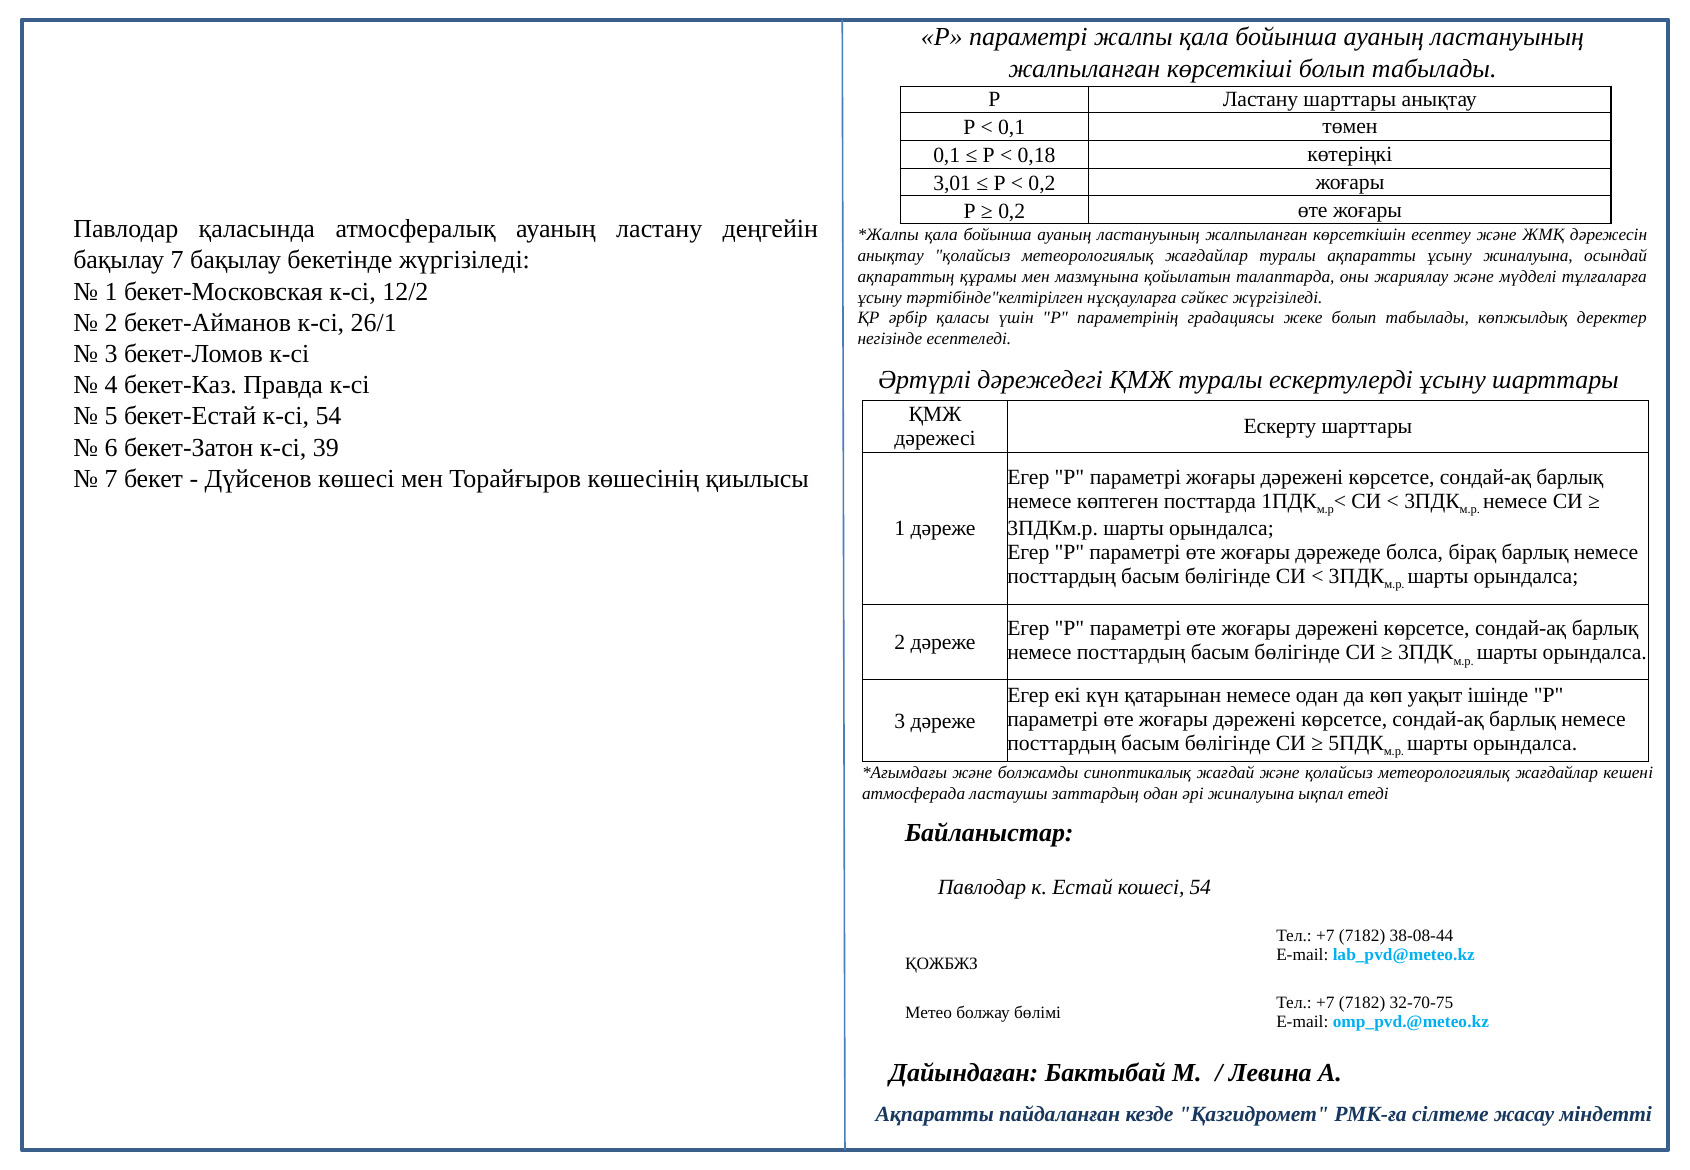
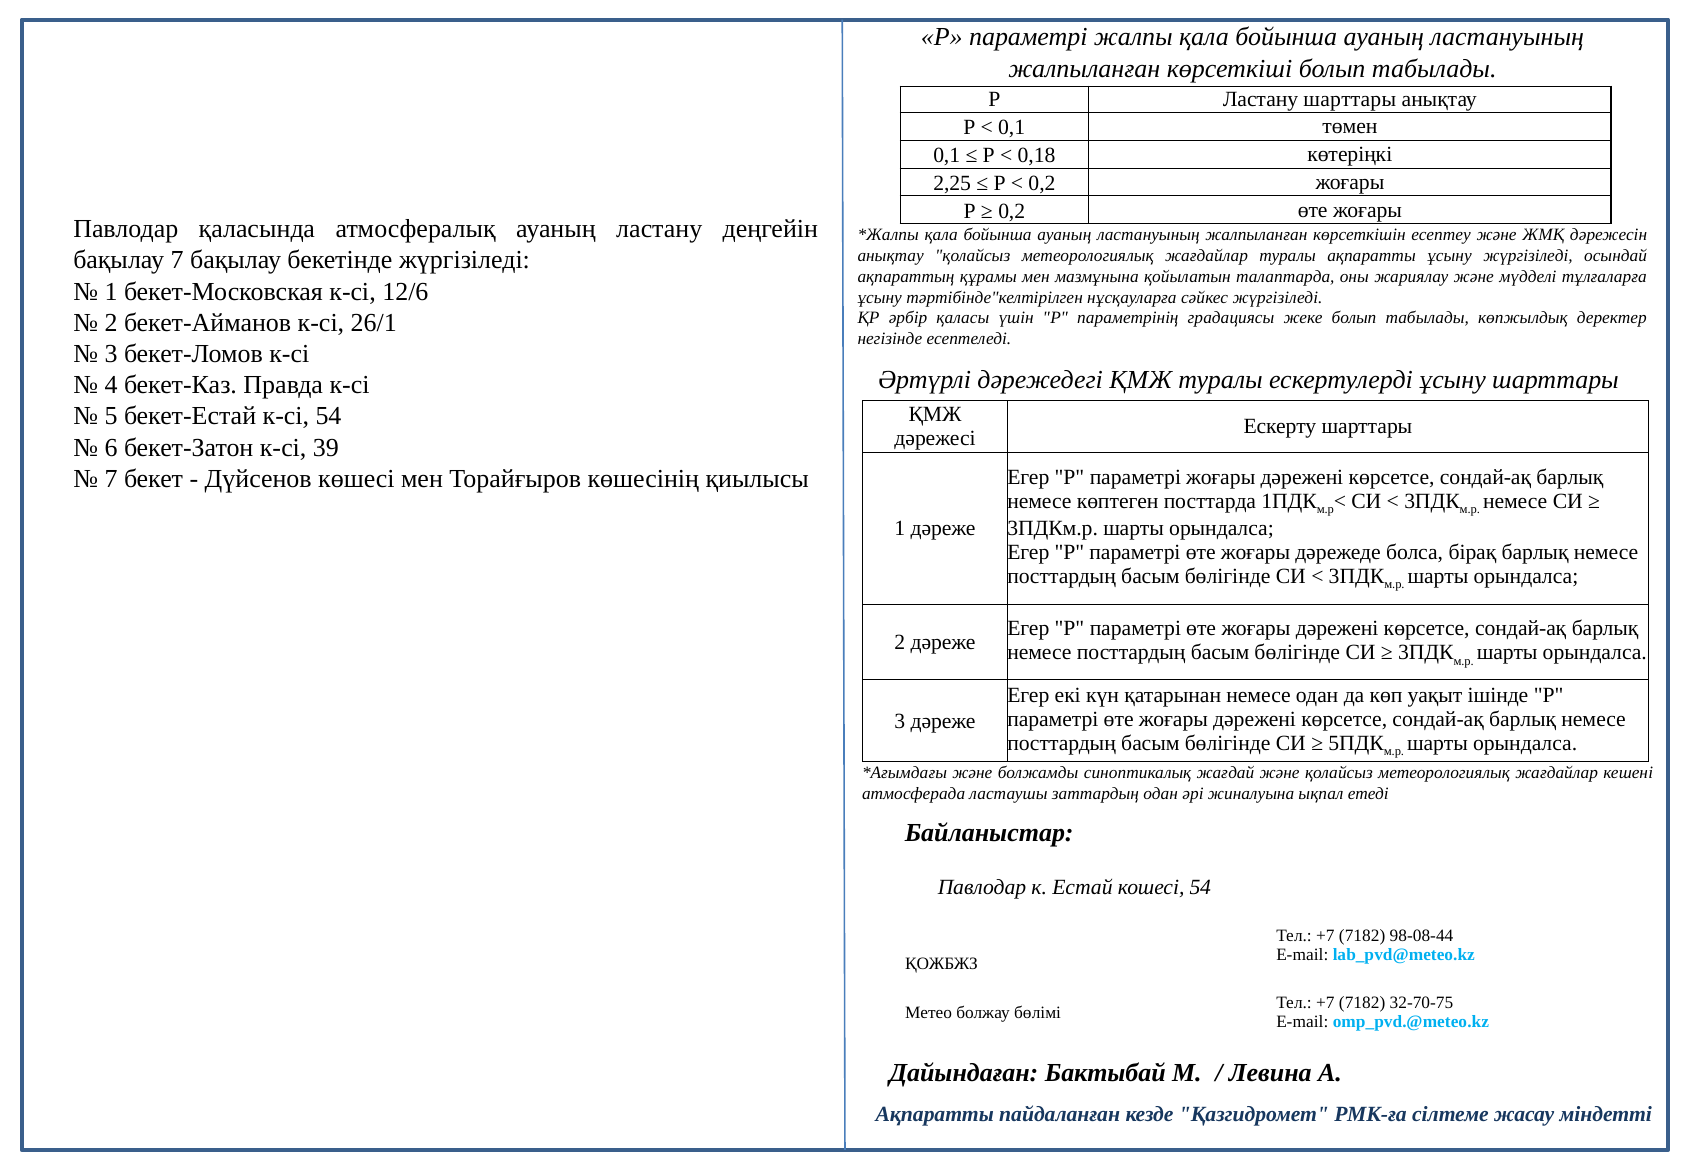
3,01: 3,01 -> 2,25
ұсыну жиналуына: жиналуына -> жүргізіледі
12/2: 12/2 -> 12/6
38-08-44: 38-08-44 -> 98-08-44
